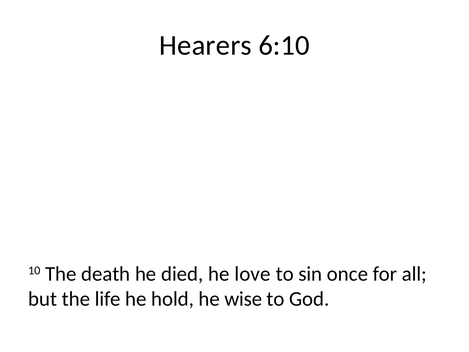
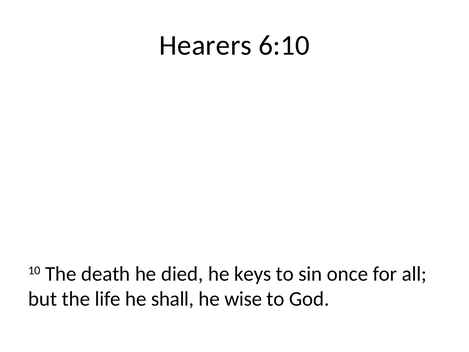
love: love -> keys
hold: hold -> shall
